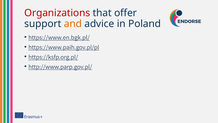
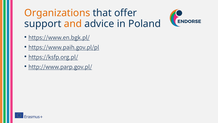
Organizations colour: red -> orange
